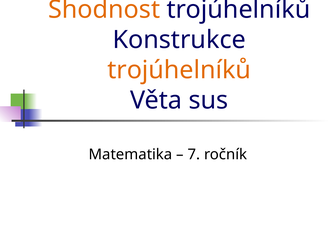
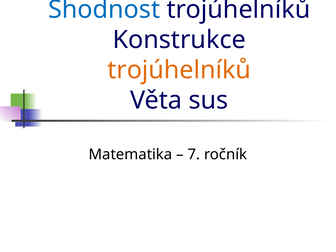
Shodnost colour: orange -> blue
